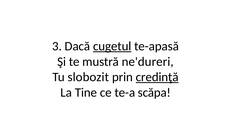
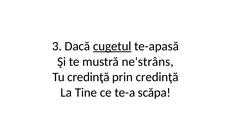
ne'dureri: ne'dureri -> ne'strâns
Tu slobozit: slobozit -> credinţă
credinţă at (157, 77) underline: present -> none
